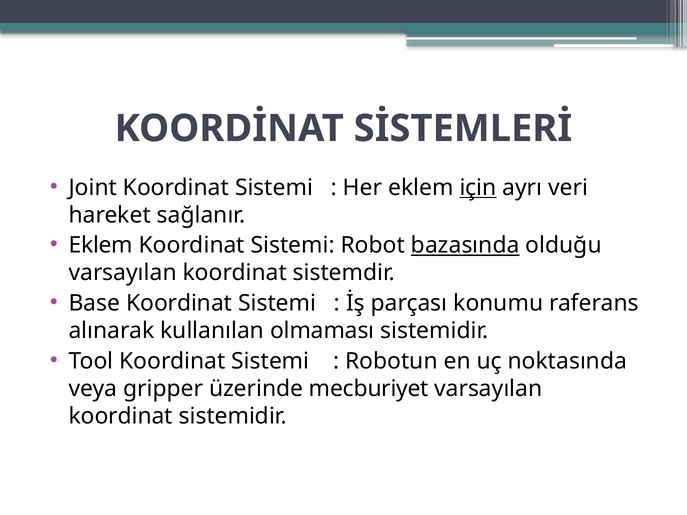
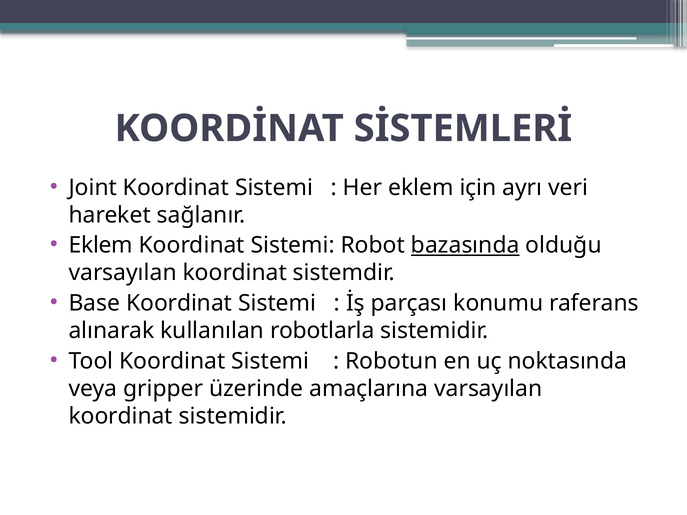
için underline: present -> none
olmaması: olmaması -> robotlarla
mecburiyet: mecburiyet -> amaçlarına
